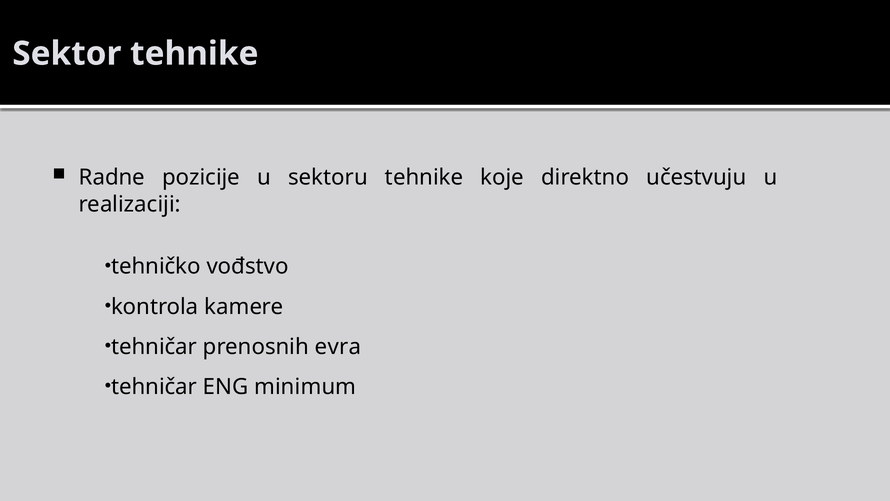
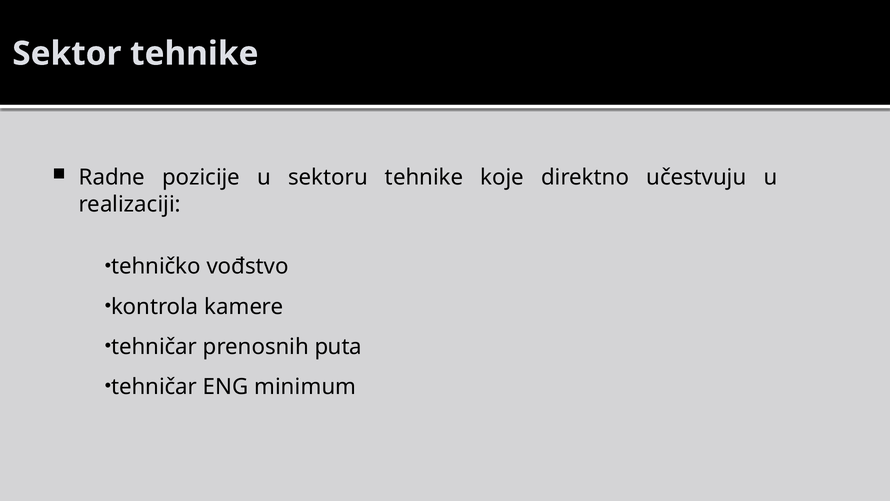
evra: evra -> puta
